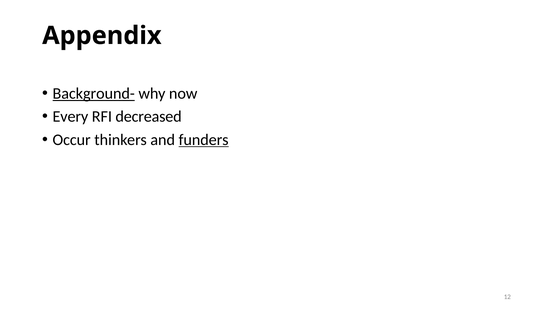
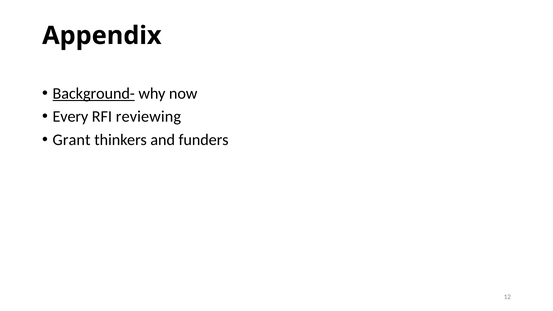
decreased: decreased -> reviewing
Occur: Occur -> Grant
funders underline: present -> none
